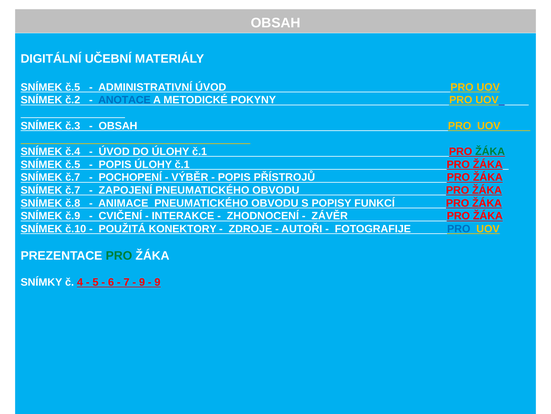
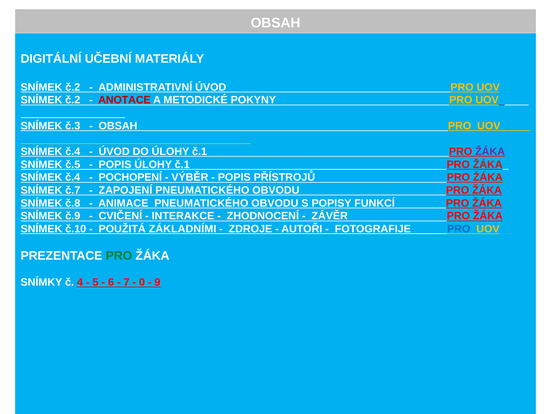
č.5 at (73, 87): č.5 -> č.2
ANOTACE colour: blue -> red
ŽÁKA at (490, 151) colour: green -> purple
č.7 at (73, 177): č.7 -> č.4
KONEKTORY: KONEKTORY -> ZÁKLADNÍMI
9 at (142, 282): 9 -> 0
